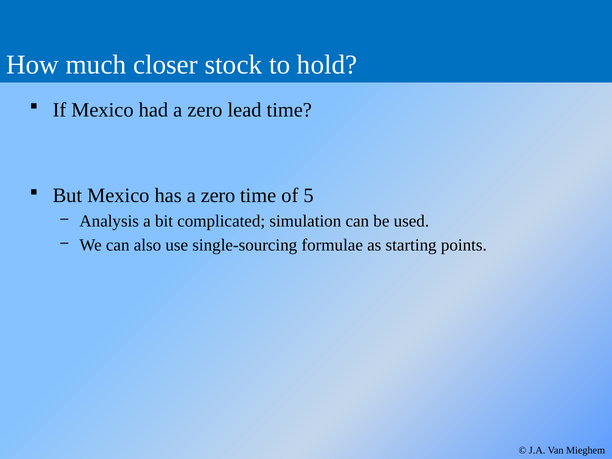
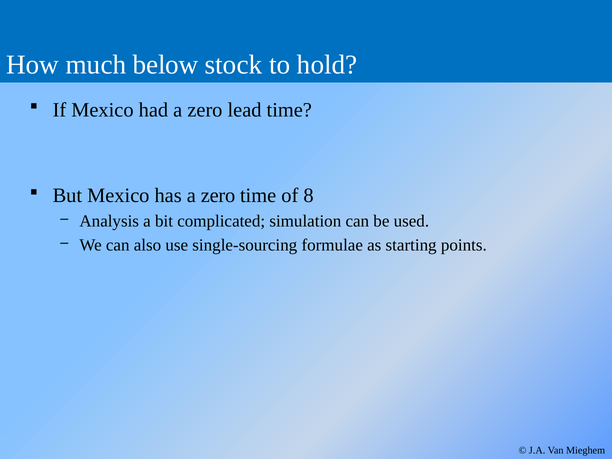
closer: closer -> below
5: 5 -> 8
